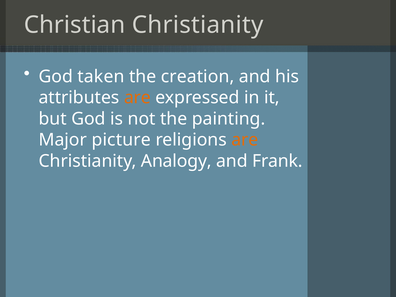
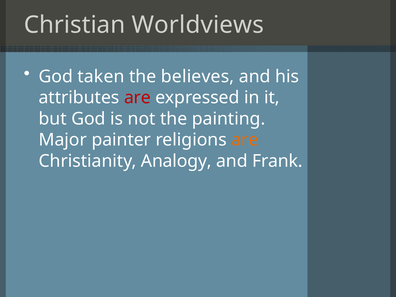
Christian Christianity: Christianity -> Worldviews
creation: creation -> believes
are at (137, 98) colour: orange -> red
picture: picture -> painter
